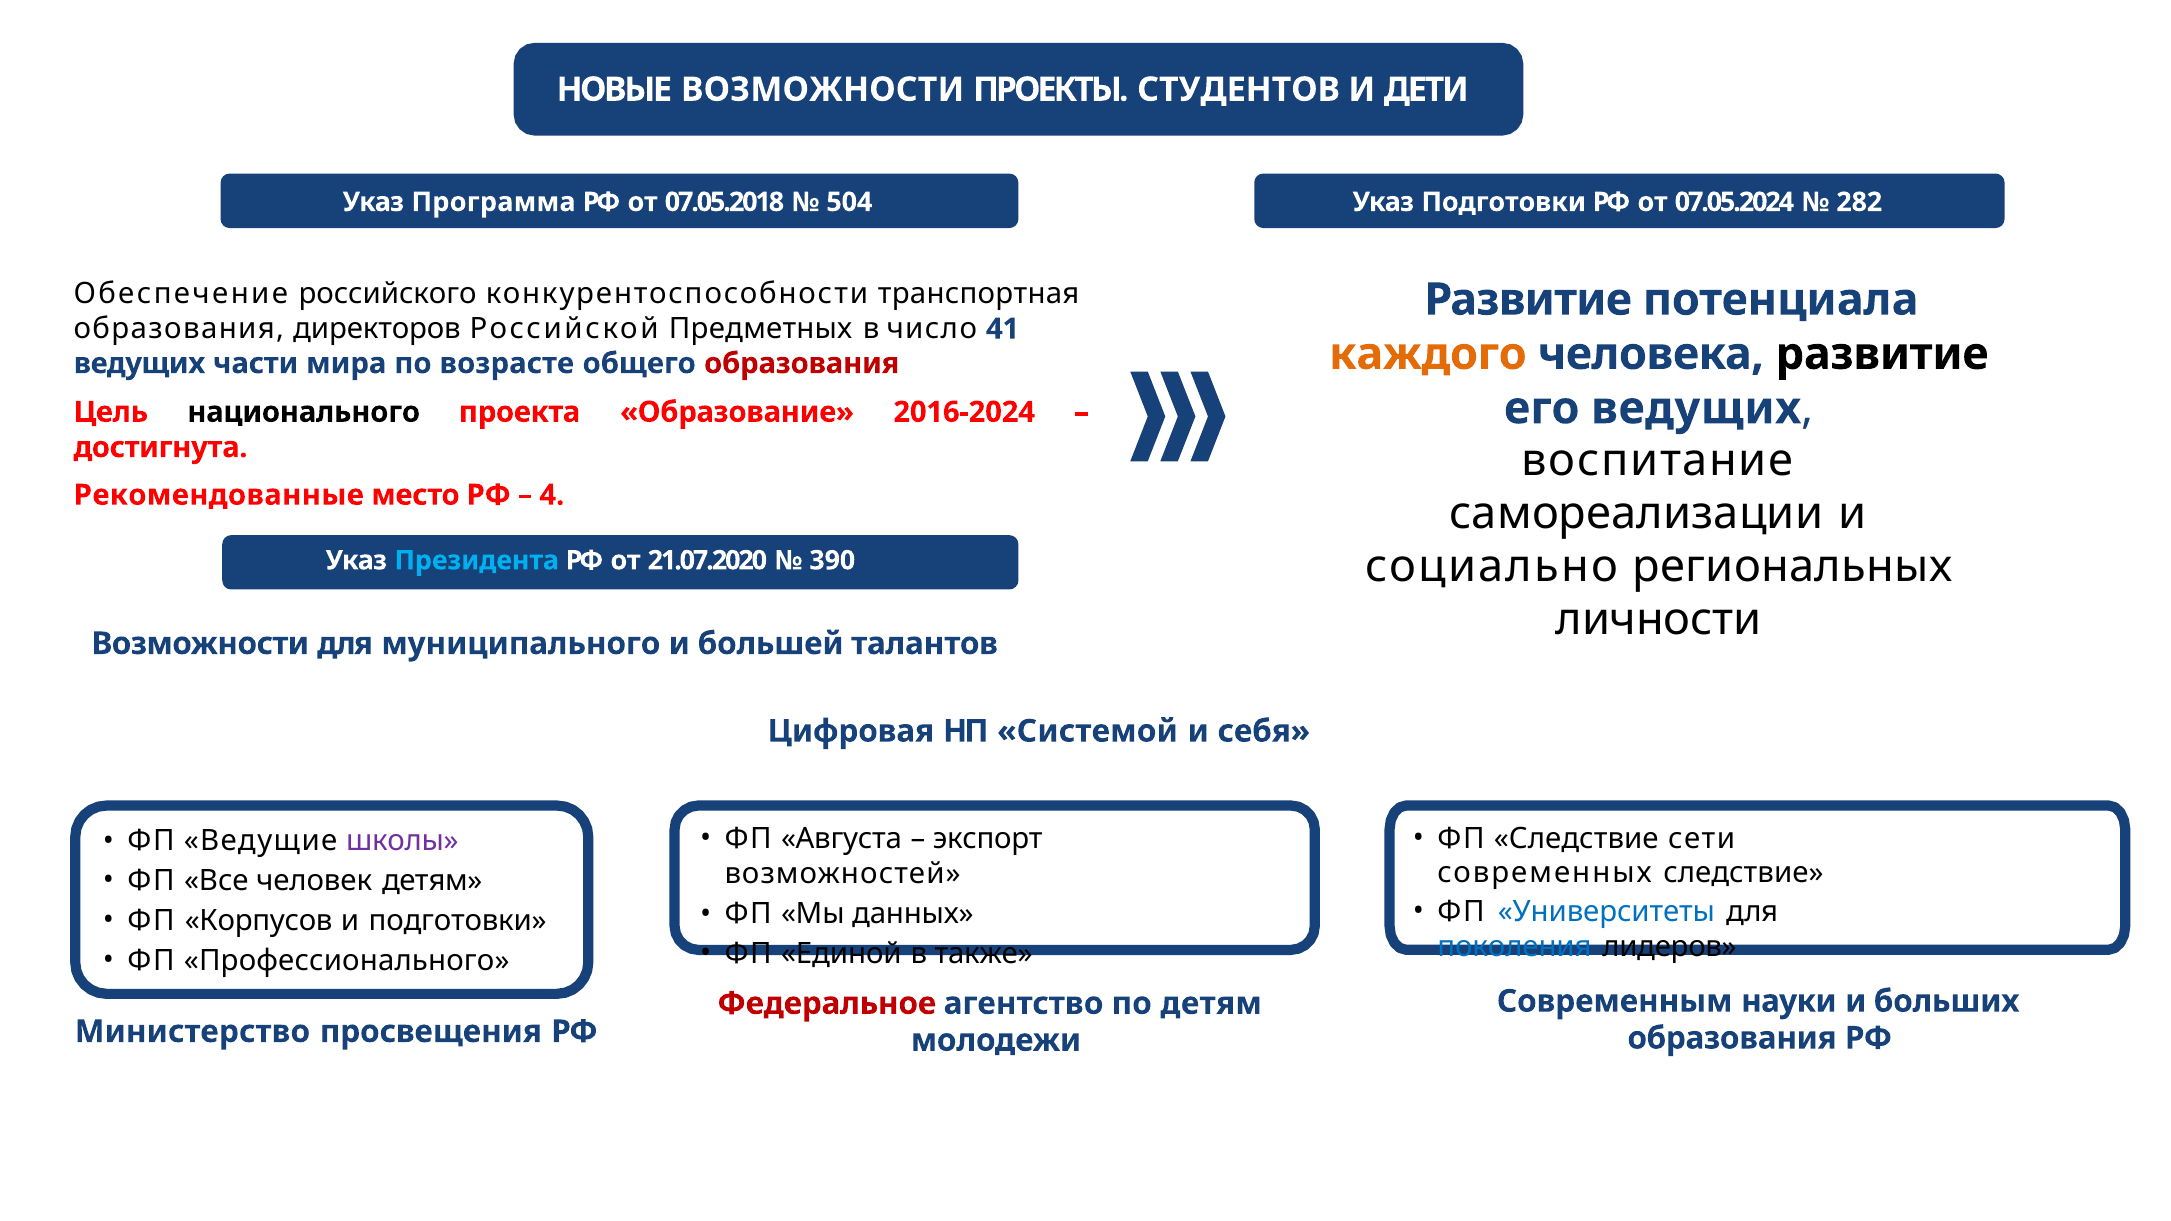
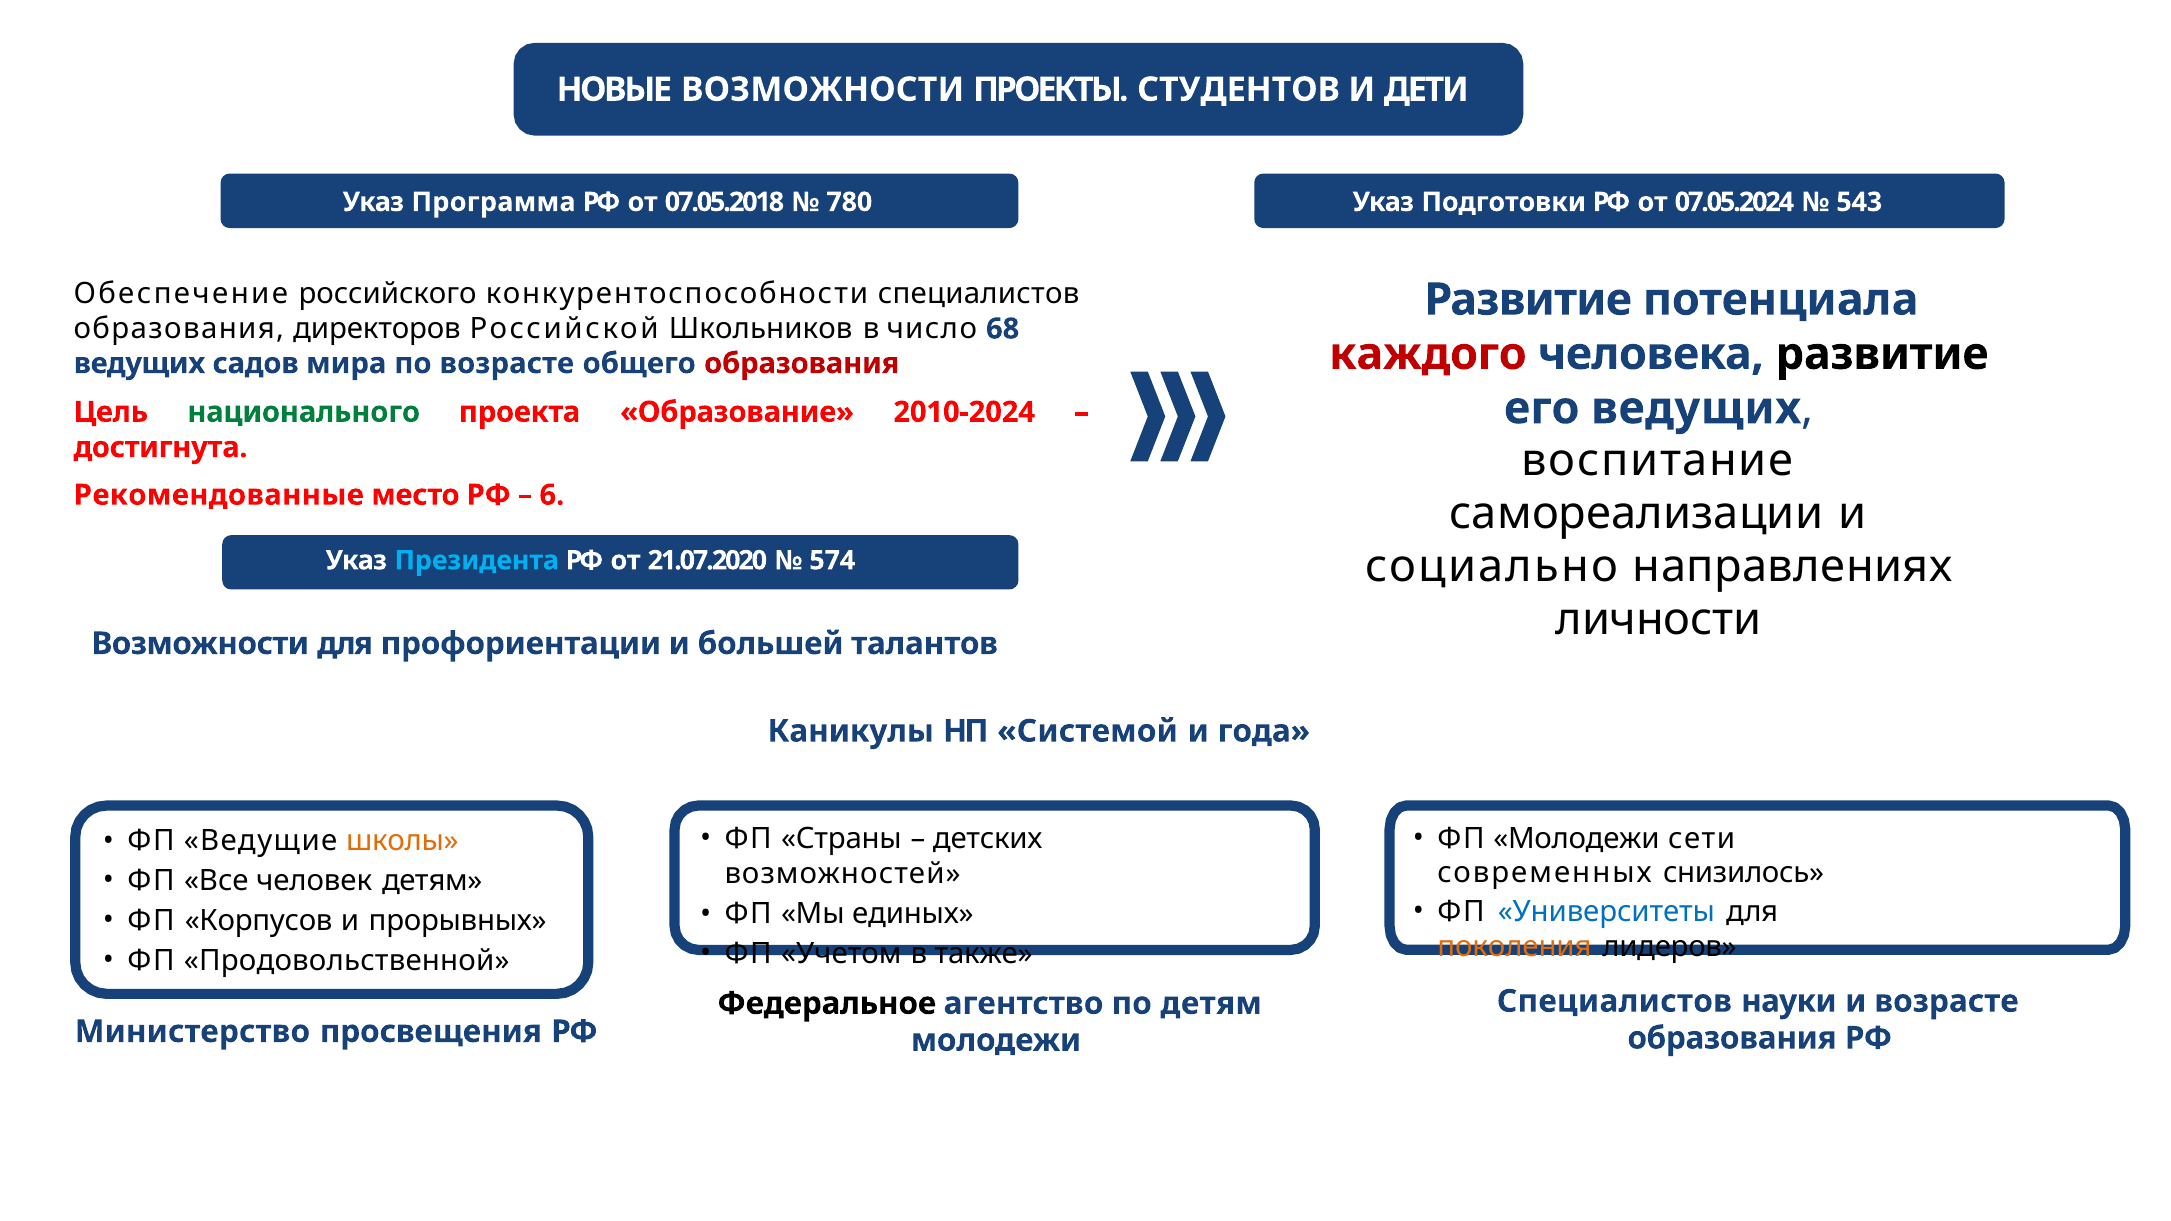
504: 504 -> 780
282: 282 -> 543
конкурентоспособности транспортная: транспортная -> специалистов
Предметных: Предметных -> Школьников
41: 41 -> 68
каждого colour: orange -> red
части: части -> садов
национального colour: black -> green
2016-2024: 2016-2024 -> 2010-2024
4: 4 -> 6
региональных: региональных -> направлениях
390: 390 -> 574
муниципального: муниципального -> профориентации
Цифровая: Цифровая -> Каникулы
себя: себя -> года
ФП Следствие: Следствие -> Молодежи
Августа: Августа -> Страны
экспорт: экспорт -> детских
школы colour: purple -> orange
современных следствие: следствие -> снизилось
данных: данных -> единых
и подготовки: подготовки -> прорывных
поколения colour: blue -> orange
Единой: Единой -> Учетом
Профессионального: Профессионального -> Продовольственной
Современным at (1615, 1001): Современным -> Специалистов
и больших: больших -> возрасте
Федеральное colour: red -> black
